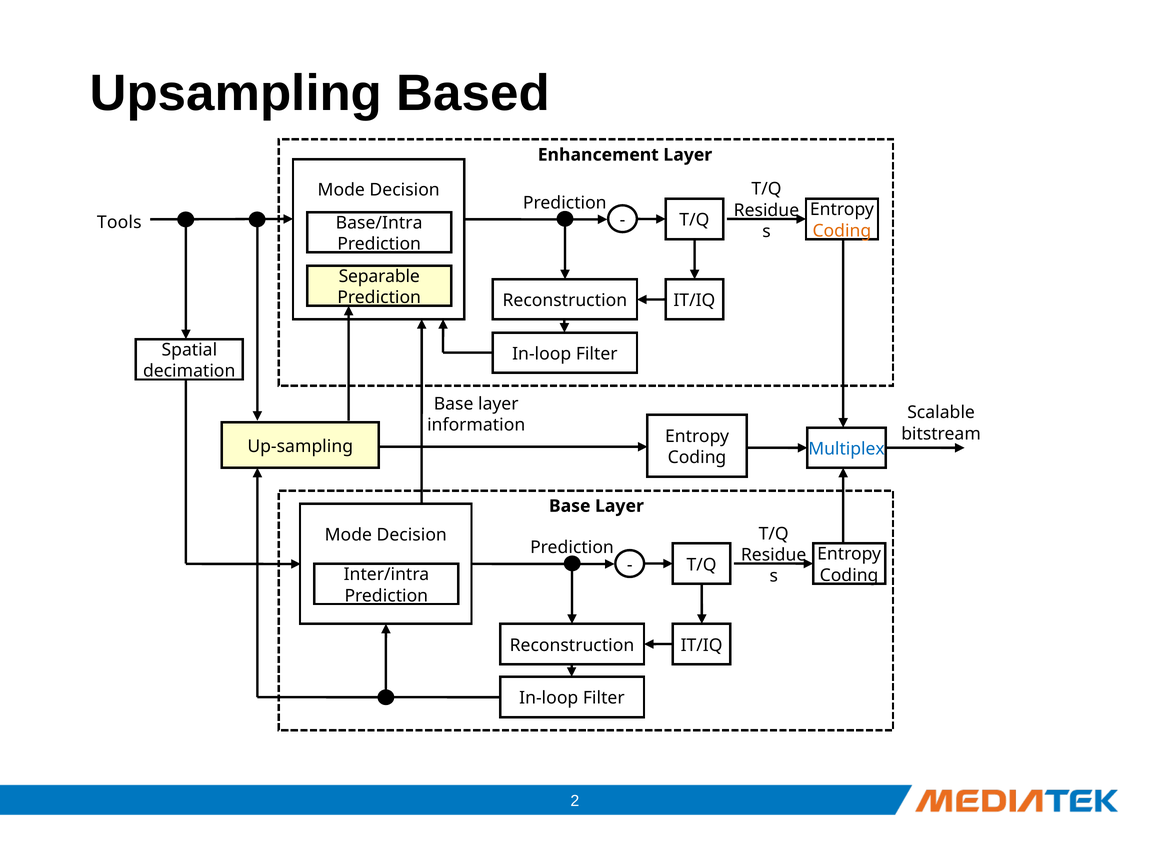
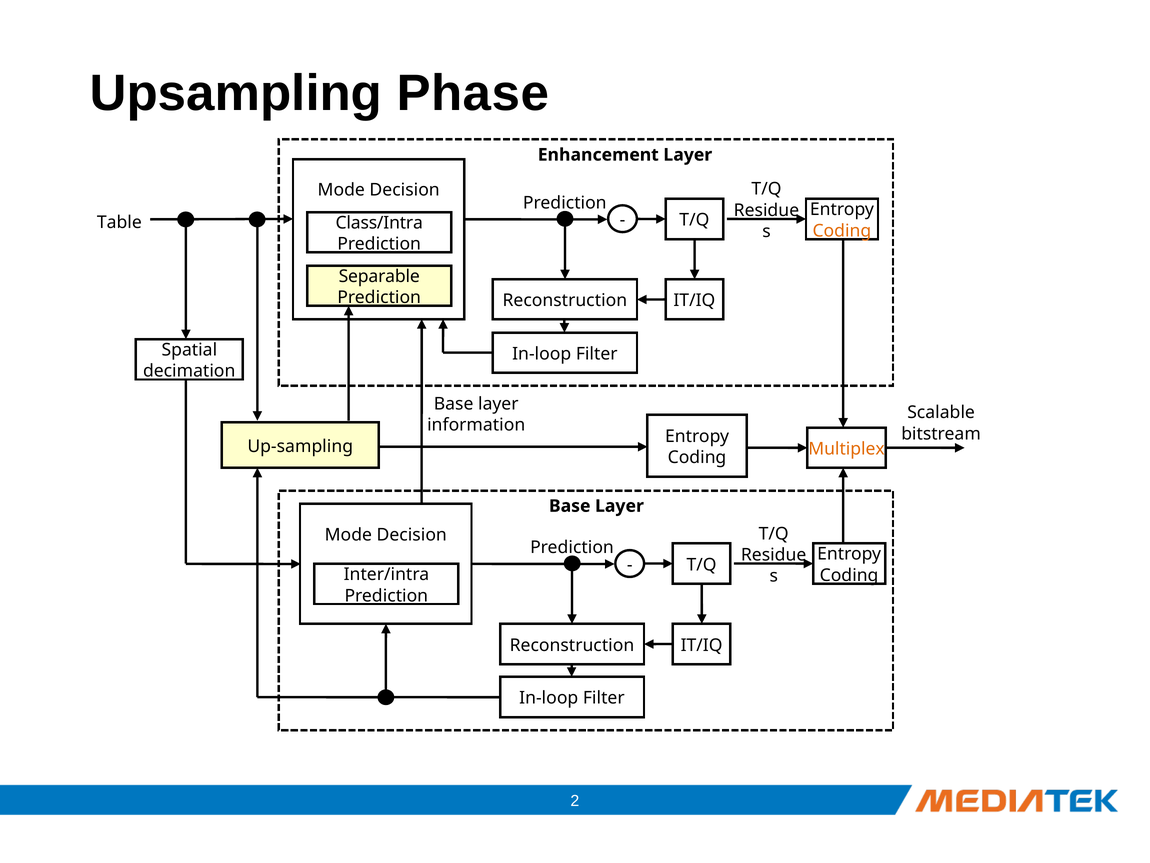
Based: Based -> Phase
Tools: Tools -> Table
Base/Intra: Base/Intra -> Class/Intra
Multiplex colour: blue -> orange
